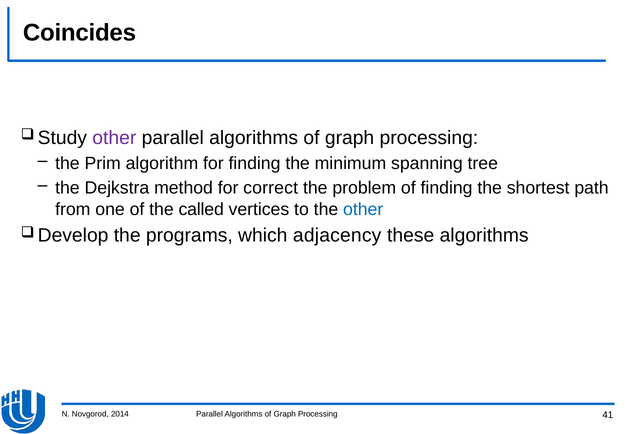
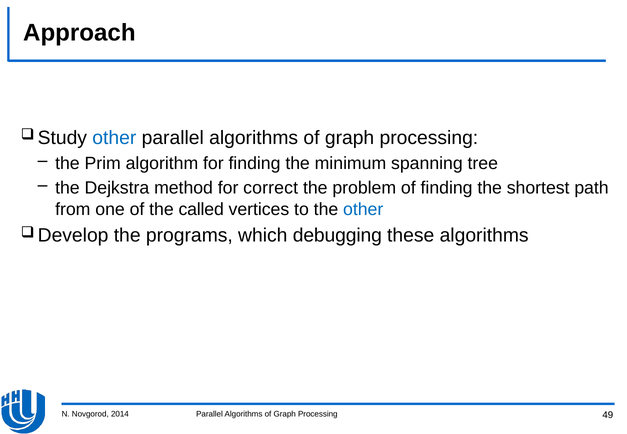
Coincides: Coincides -> Approach
other at (114, 138) colour: purple -> blue
adjacency: adjacency -> debugging
41: 41 -> 49
